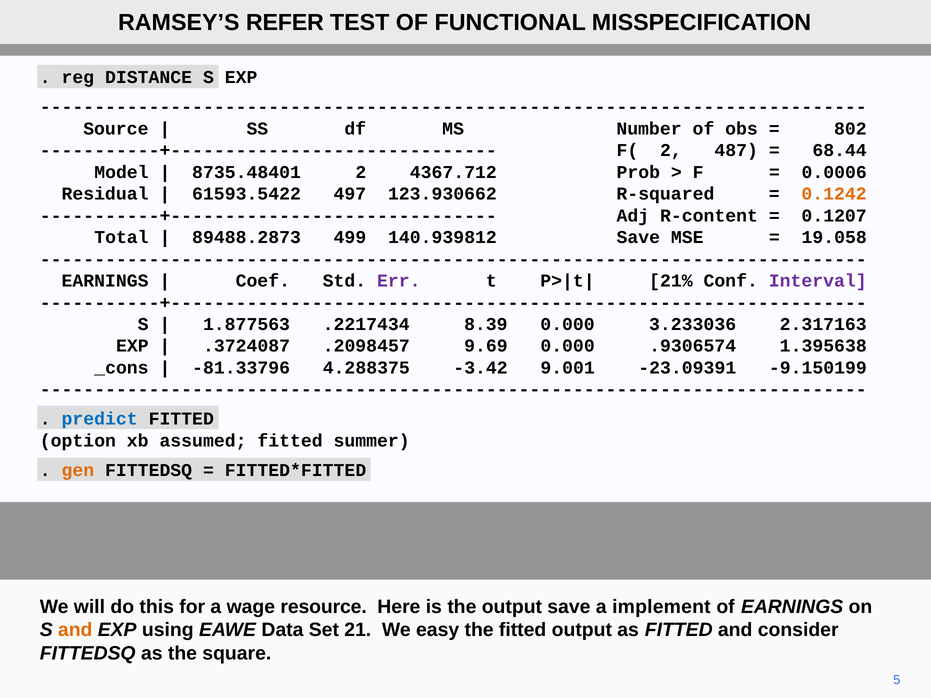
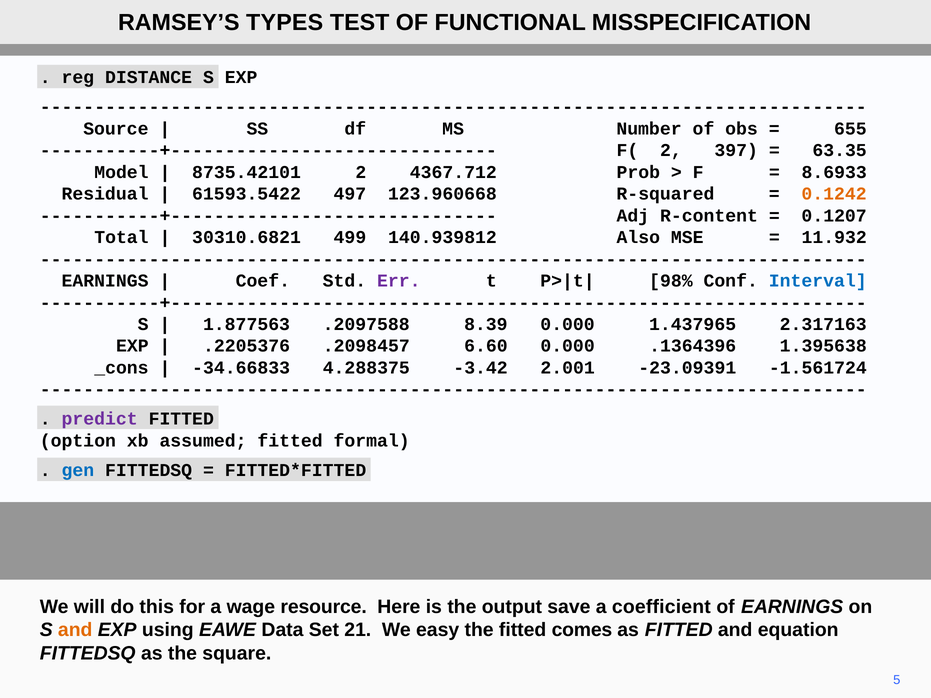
REFER: REFER -> TYPES
802: 802 -> 655
487: 487 -> 397
68.44: 68.44 -> 63.35
8735.48401: 8735.48401 -> 8735.42101
0.0006: 0.0006 -> 8.6933
123.930662: 123.930662 -> 123.960668
89488.2873: 89488.2873 -> 30310.6821
140.939812 Save: Save -> Also
19.058: 19.058 -> 11.932
21%: 21% -> 98%
Interval colour: purple -> blue
.2217434: .2217434 -> .2097588
3.233036: 3.233036 -> 1.437965
.3724087: .3724087 -> .2205376
9.69: 9.69 -> 6.60
.9306574: .9306574 -> .1364396
-81.33796: -81.33796 -> -34.66833
9.001: 9.001 -> 2.001
-9.150199: -9.150199 -> -1.561724
predict colour: blue -> purple
summer: summer -> formal
gen colour: orange -> blue
implement: implement -> coefficient
fitted output: output -> comes
consider: consider -> equation
